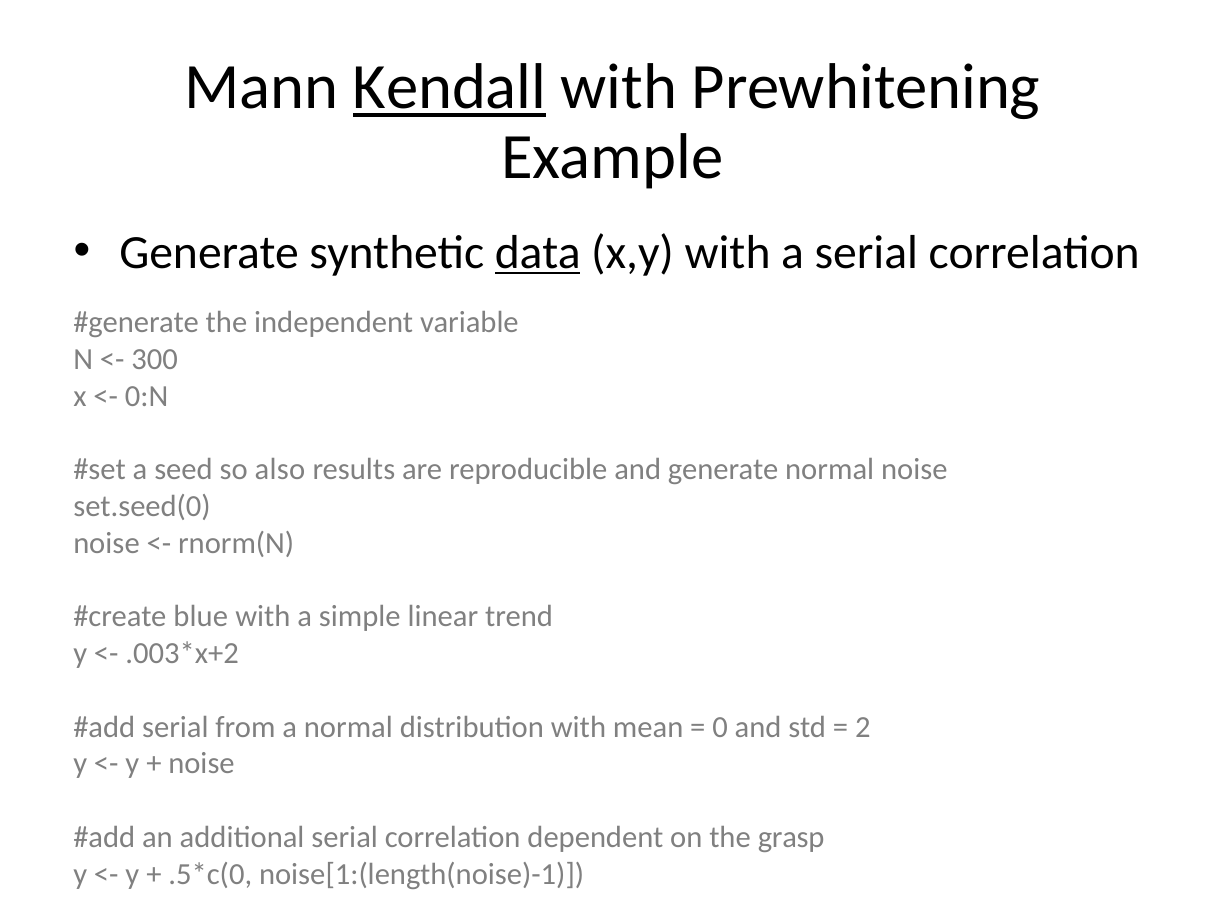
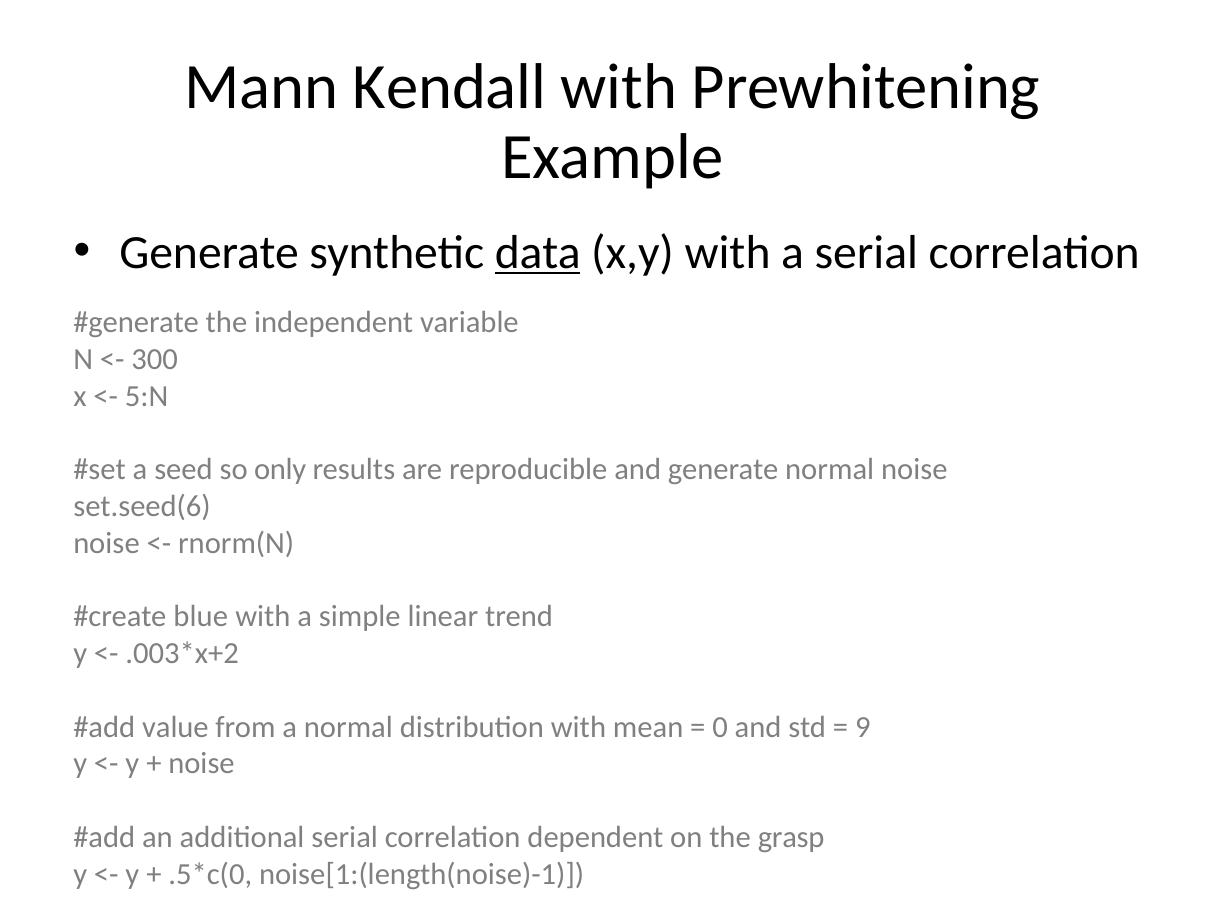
Kendall underline: present -> none
0:N: 0:N -> 5:N
also: also -> only
set.seed(0: set.seed(0 -> set.seed(6
serial at (175, 727): serial -> value
2: 2 -> 9
